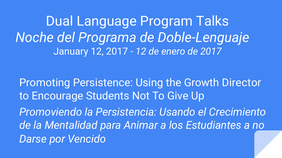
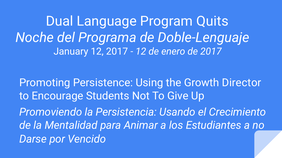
Talks: Talks -> Quits
